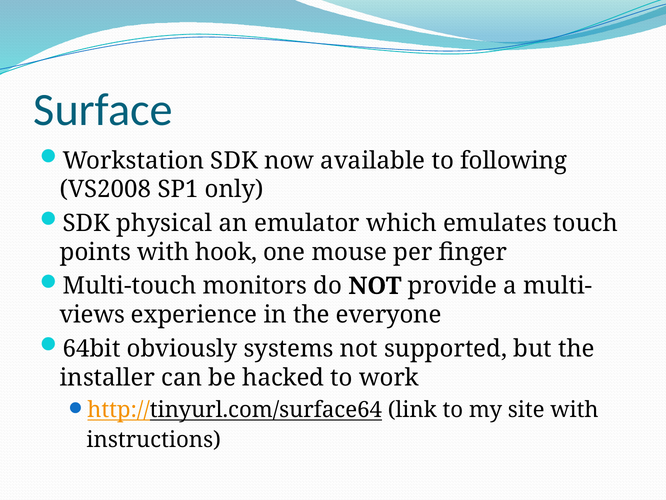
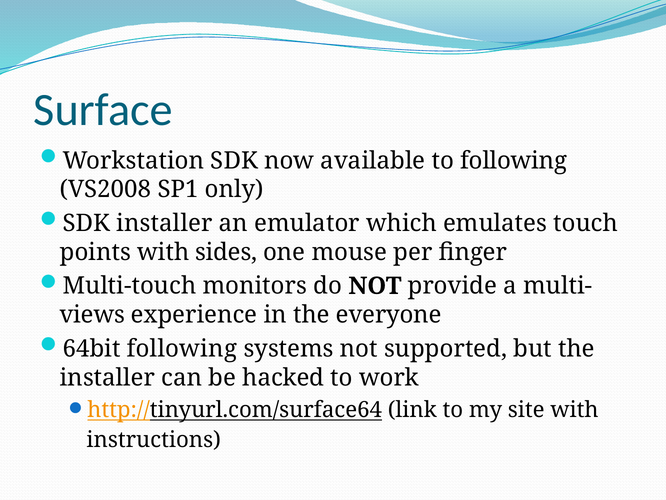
SDK physical: physical -> installer
hook: hook -> sides
64bit obviously: obviously -> following
